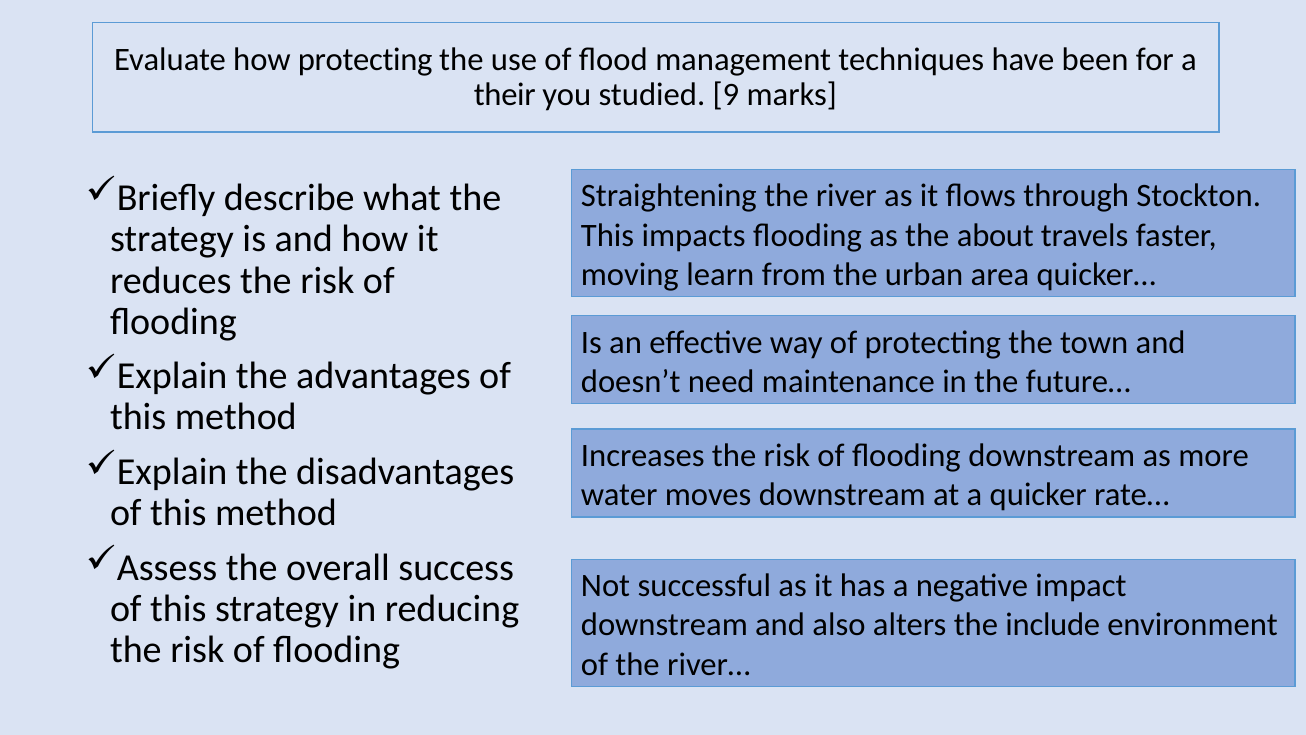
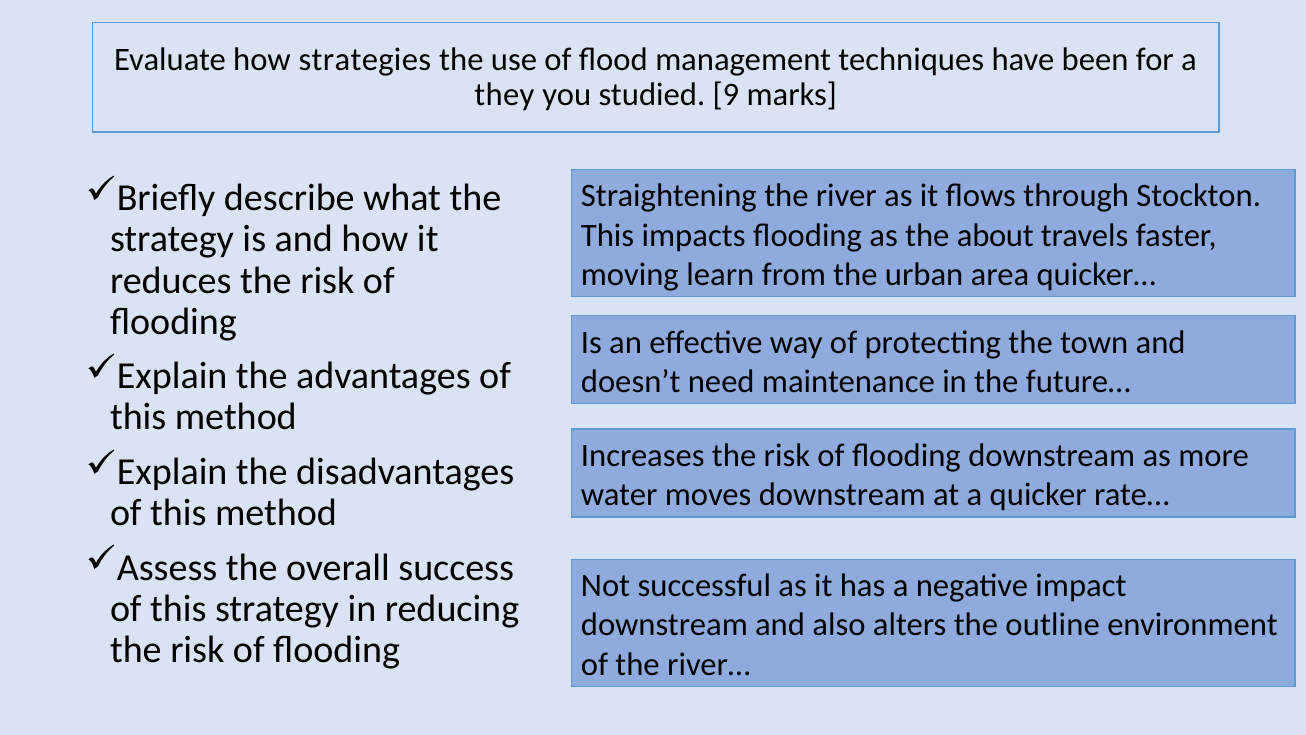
how protecting: protecting -> strategies
their: their -> they
include: include -> outline
